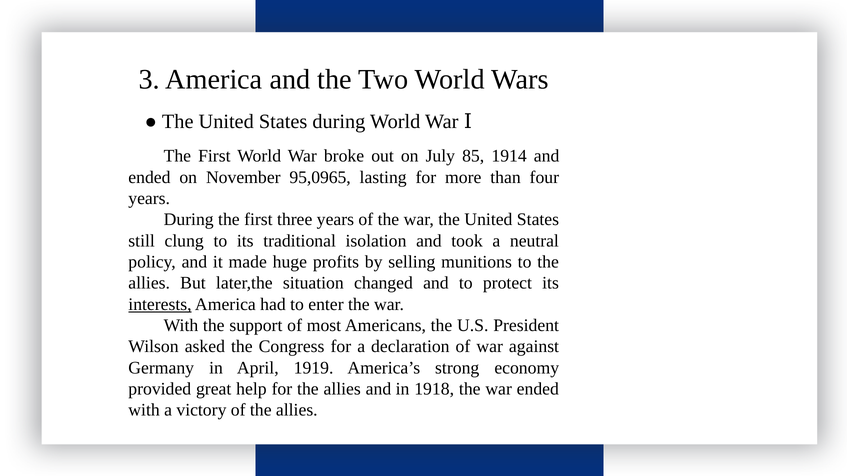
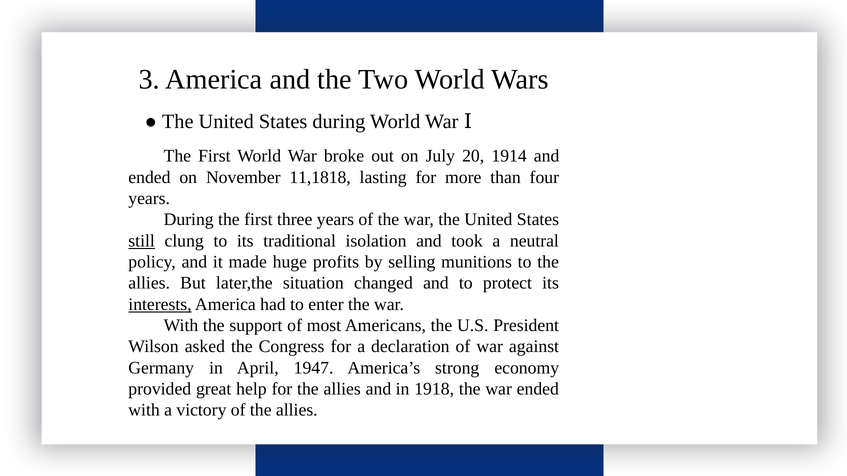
85: 85 -> 20
95,0965: 95,0965 -> 11,1818
still underline: none -> present
1919: 1919 -> 1947
